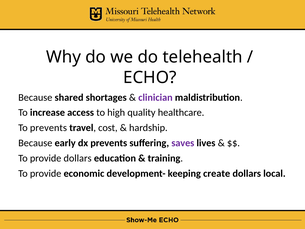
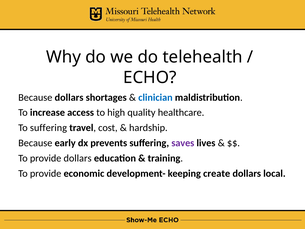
Because shared: shared -> dollars
clinician colour: purple -> blue
To prevents: prevents -> suffering
